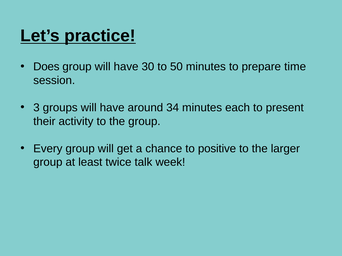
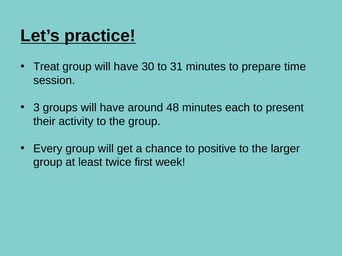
Does: Does -> Treat
50: 50 -> 31
34: 34 -> 48
talk: talk -> first
